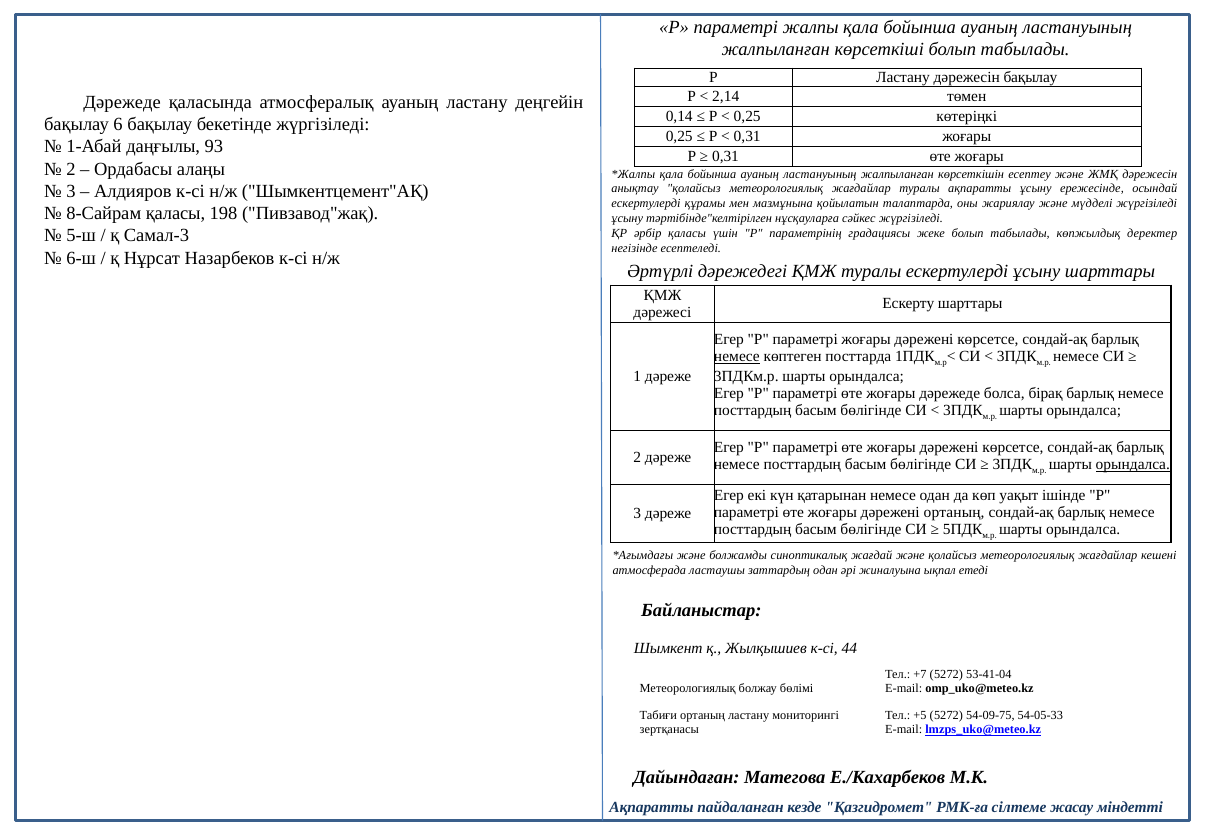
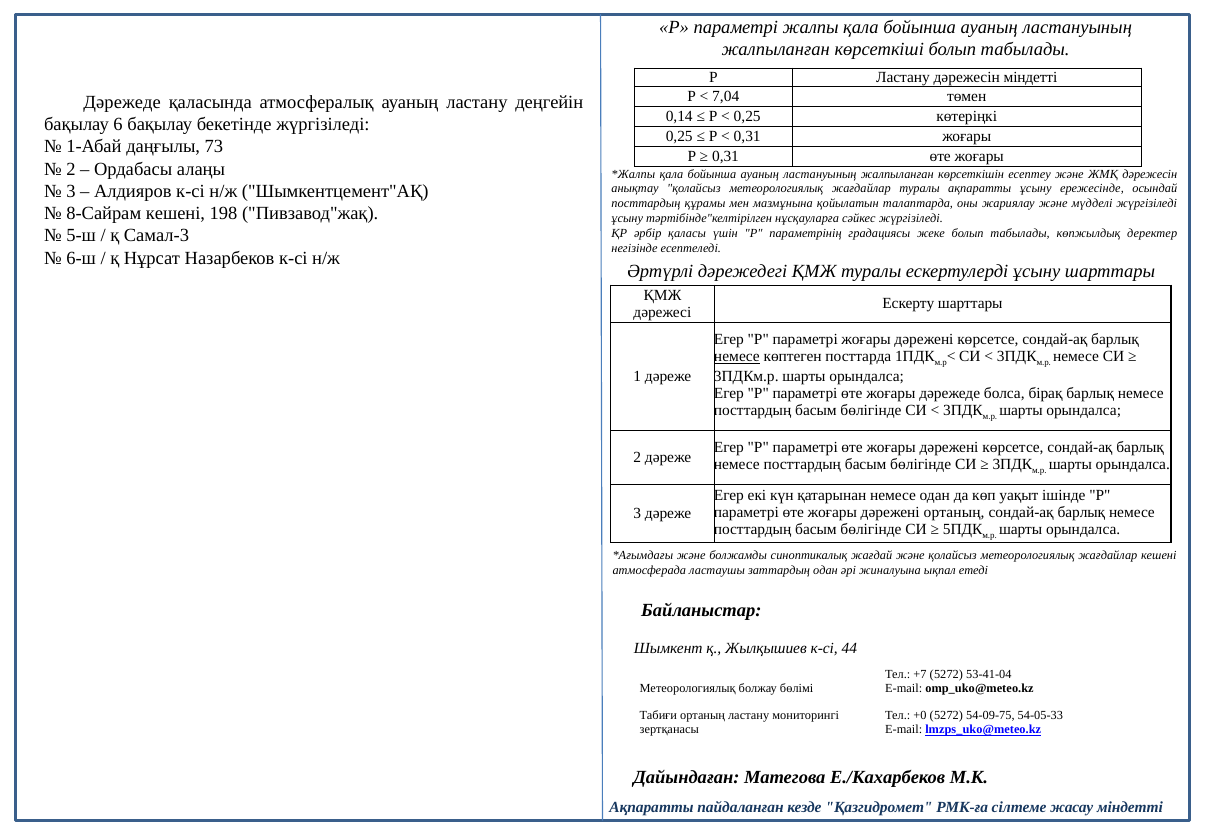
дәрежесін бақылау: бақылау -> міндетті
2,14: 2,14 -> 7,04
93: 93 -> 73
ескертулерді at (646, 204): ескертулерді -> посттардың
8-Сайрам қаласы: қаласы -> кешені
орындалса at (1133, 464) underline: present -> none
+5: +5 -> +0
